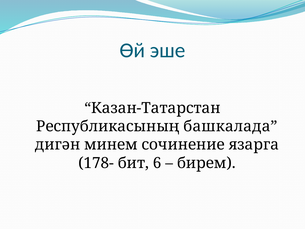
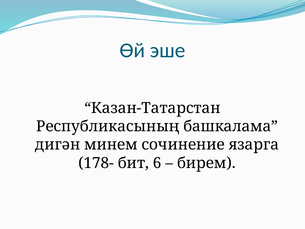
башкалада: башкалада -> башкалама
